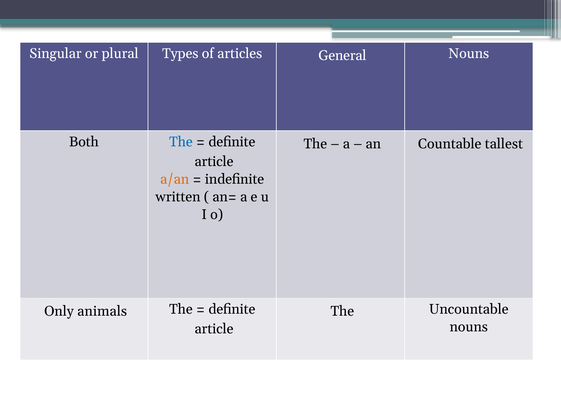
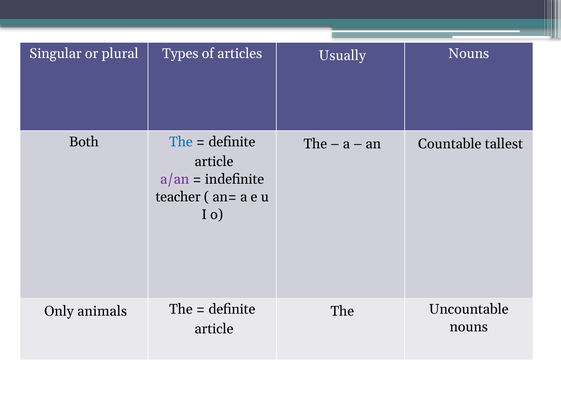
General: General -> Usually
a/an colour: orange -> purple
written: written -> teacher
